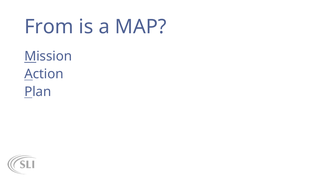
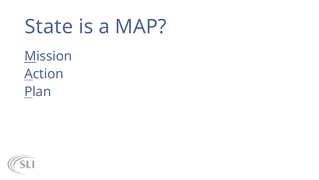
From: From -> State
